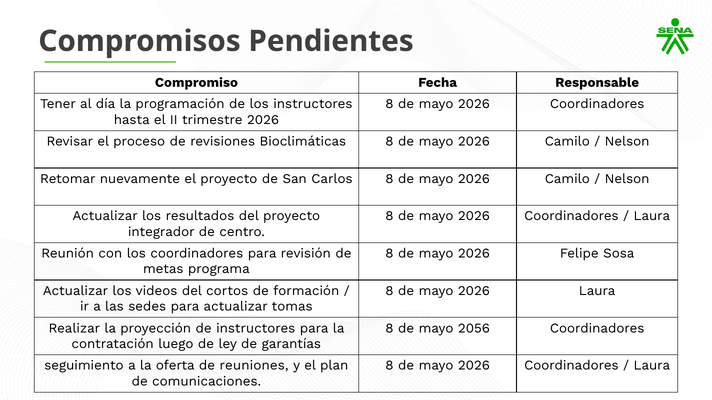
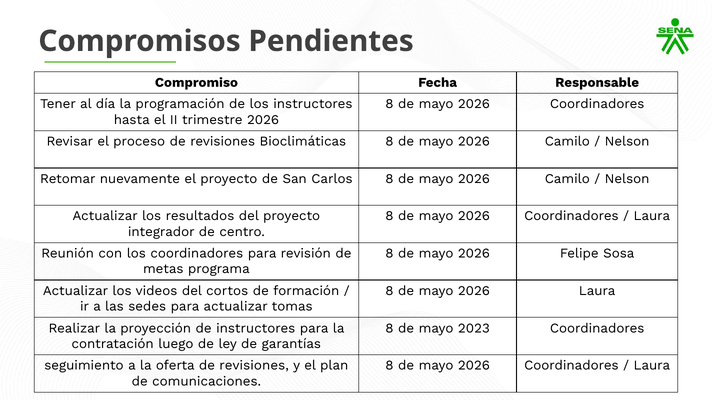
2056: 2056 -> 2023
oferta de reuniones: reuniones -> revisiones
